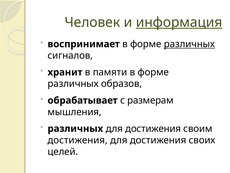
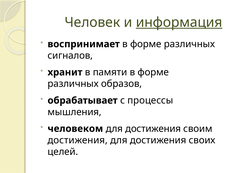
различных at (189, 44) underline: present -> none
размерам: размерам -> процессы
различных at (75, 128): различных -> человеком
